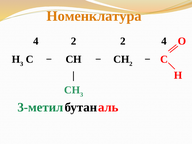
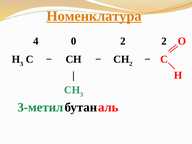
Номенклатура underline: none -> present
4 2: 2 -> 0
2 4: 4 -> 2
